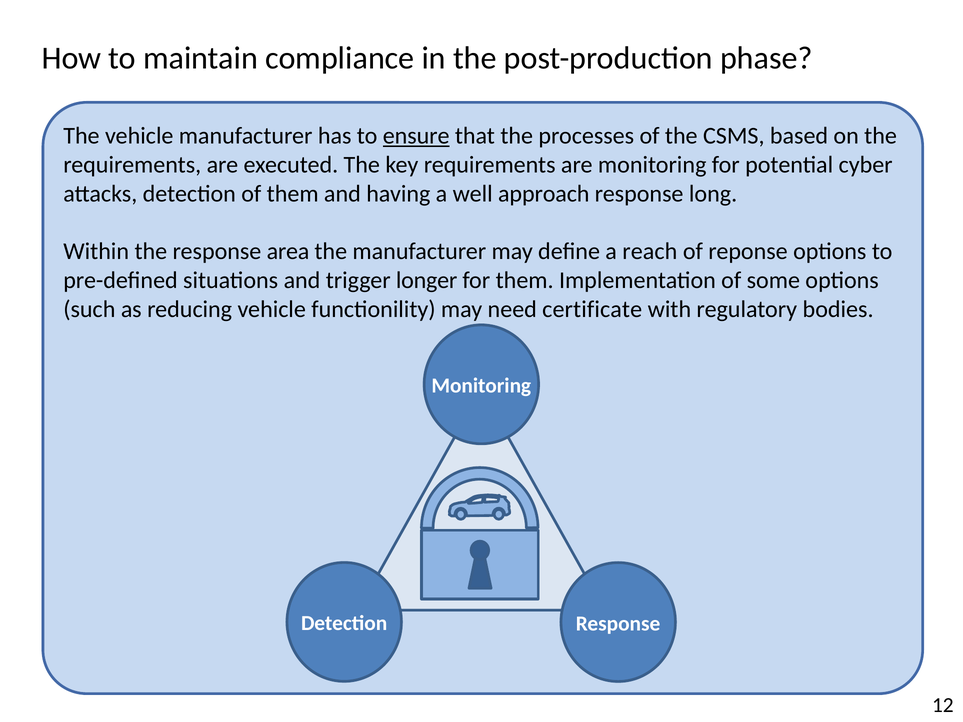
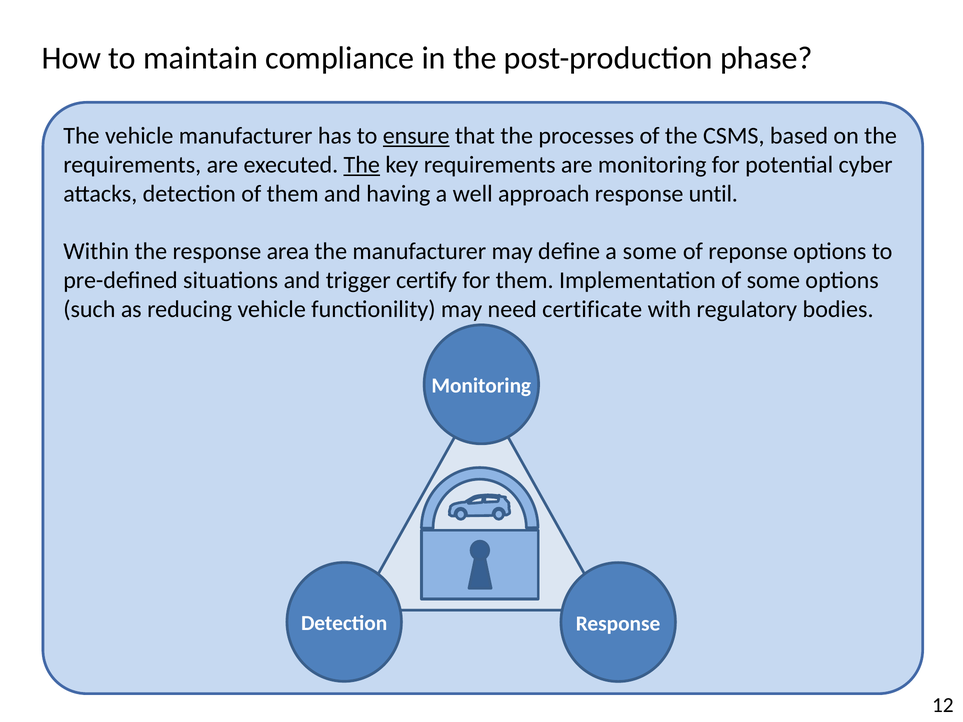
The at (362, 165) underline: none -> present
long: long -> until
a reach: reach -> some
longer: longer -> certify
